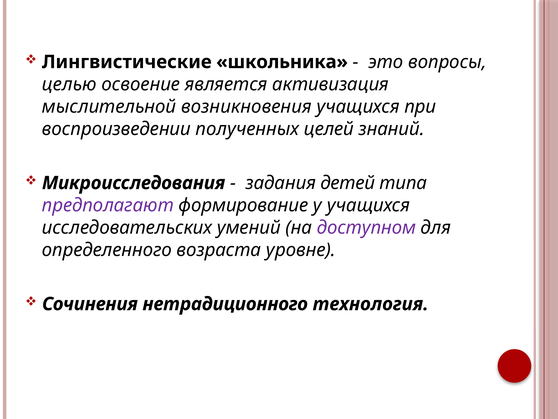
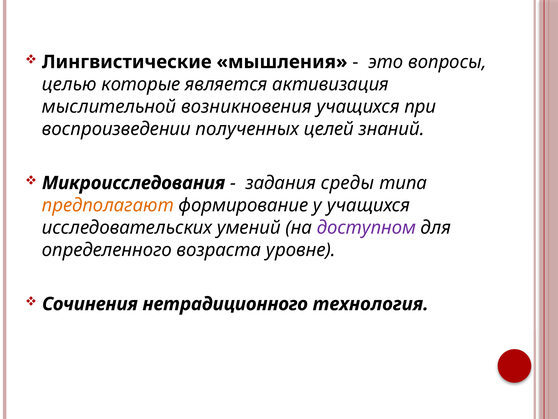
школьника: школьника -> мышления
освоение: освоение -> которые
детей: детей -> среды
предполагают colour: purple -> orange
